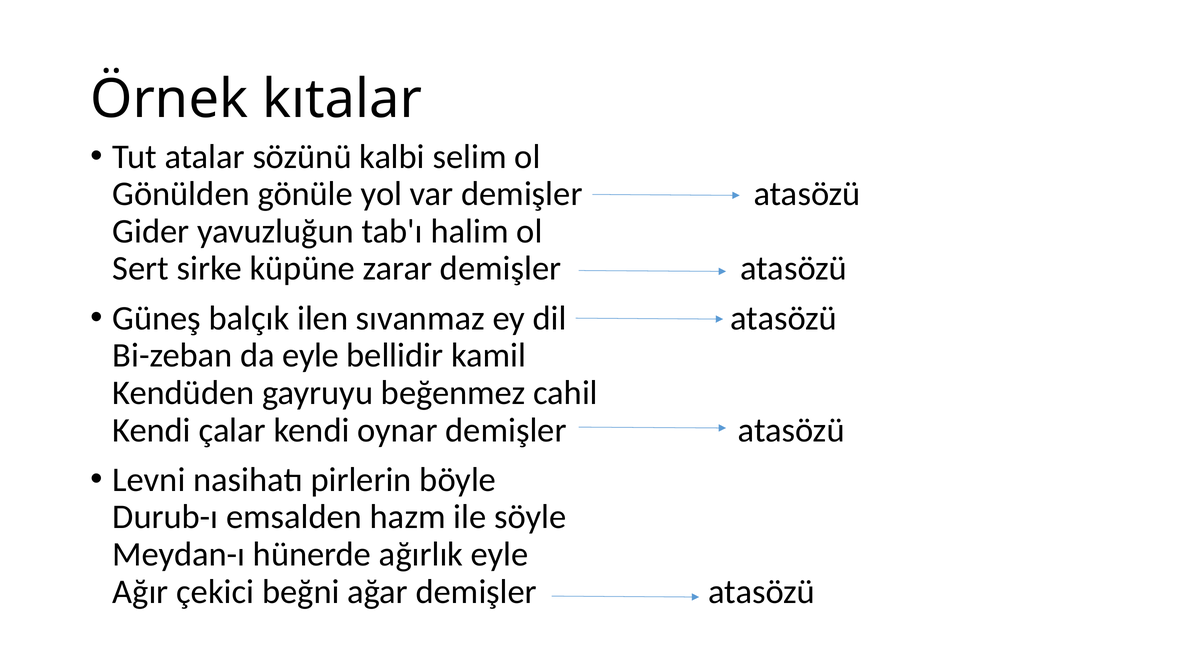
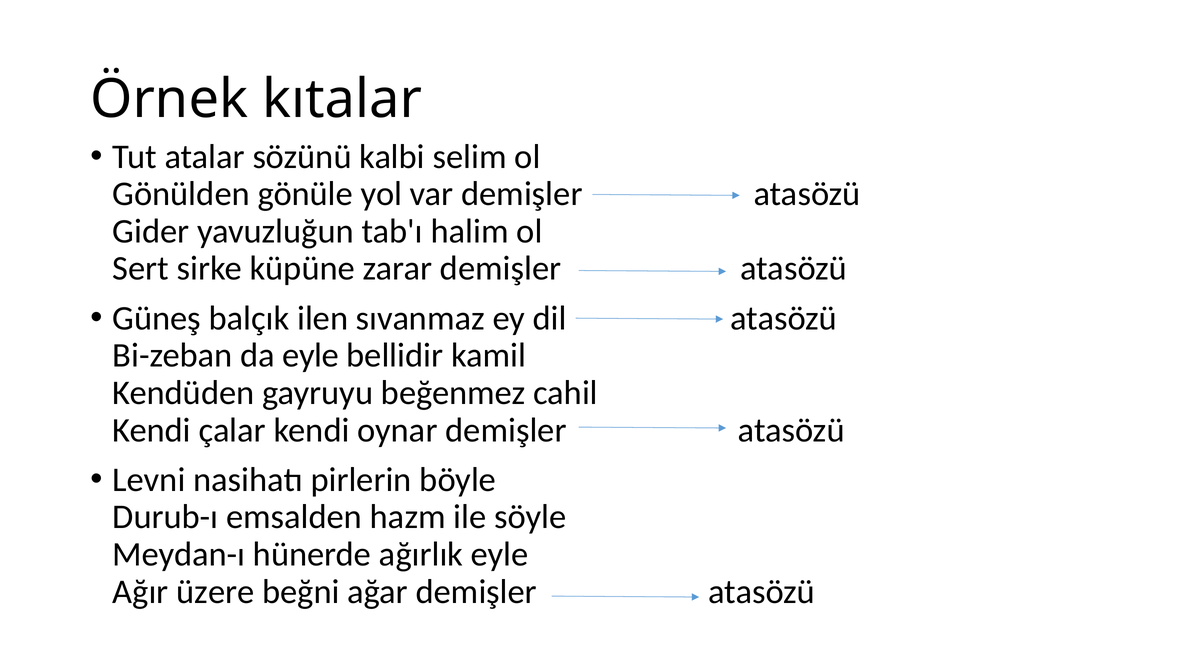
çekici: çekici -> üzere
